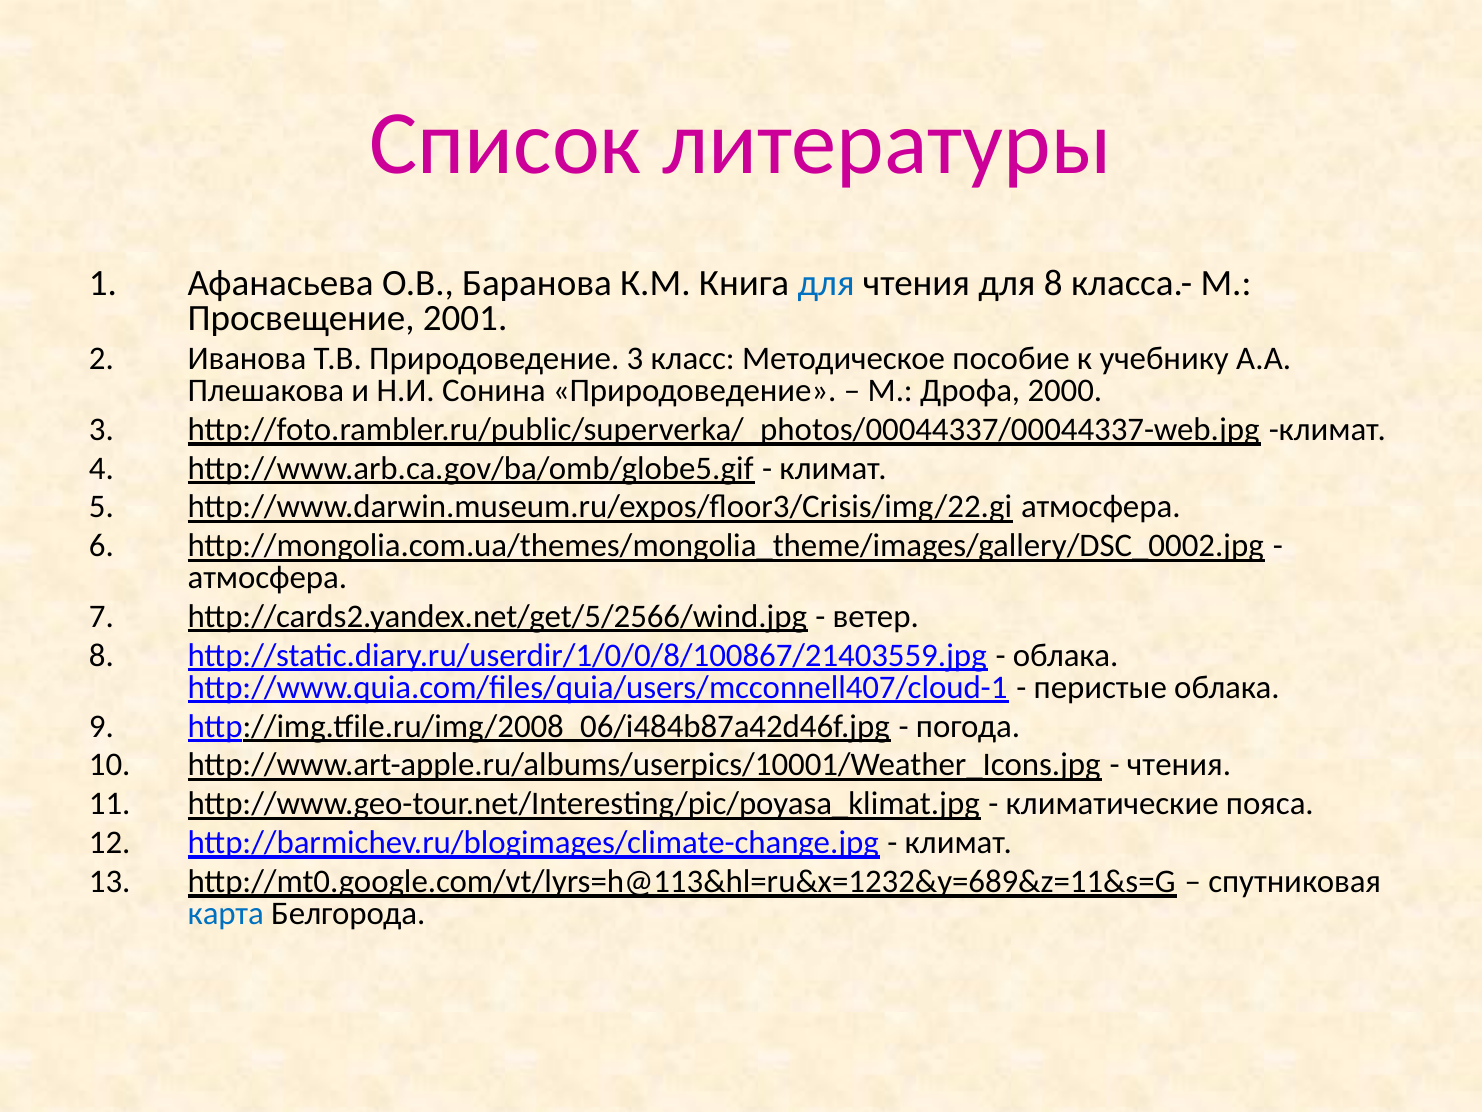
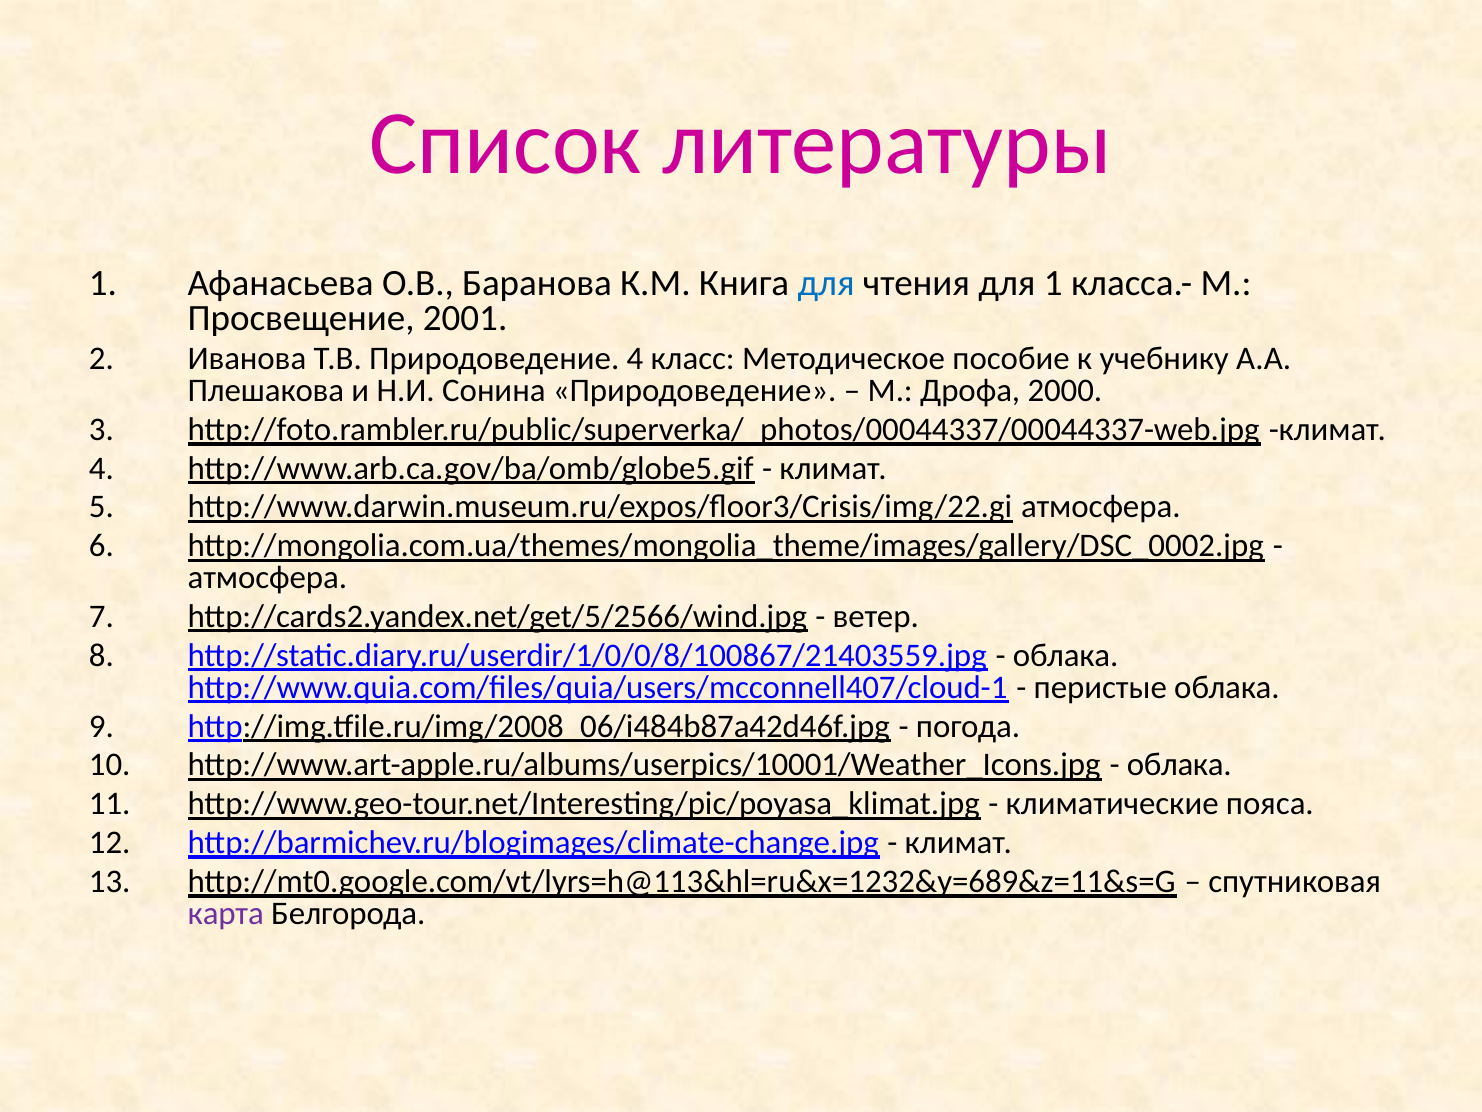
для 8: 8 -> 1
Природоведение 3: 3 -> 4
чтения at (1179, 765): чтения -> облака
карта colour: blue -> purple
